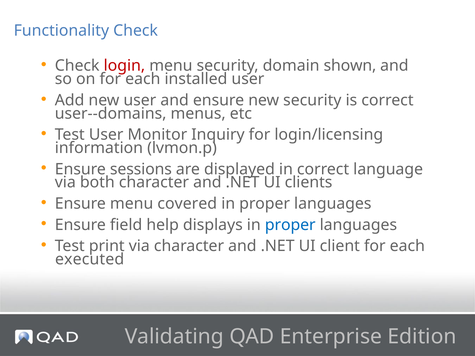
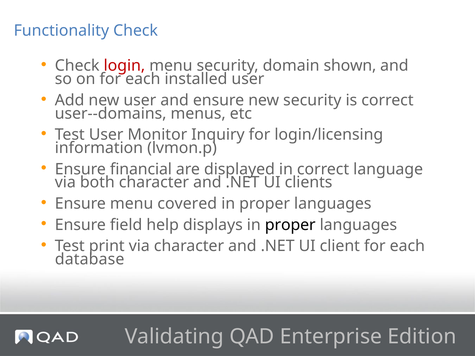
sessions: sessions -> financial
proper at (290, 225) colour: blue -> black
executed: executed -> database
